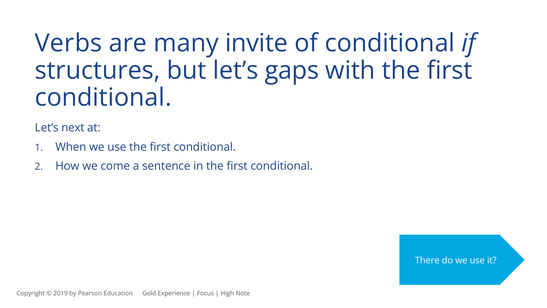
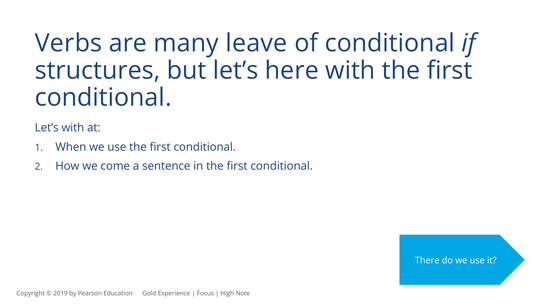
invite: invite -> leave
gaps: gaps -> here
Let’s next: next -> with
